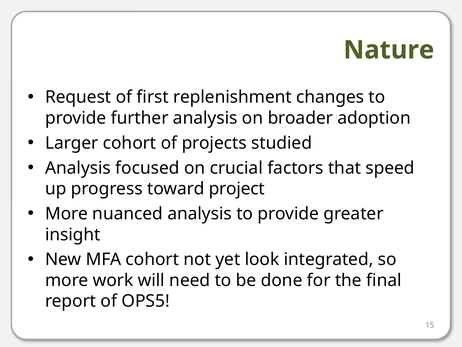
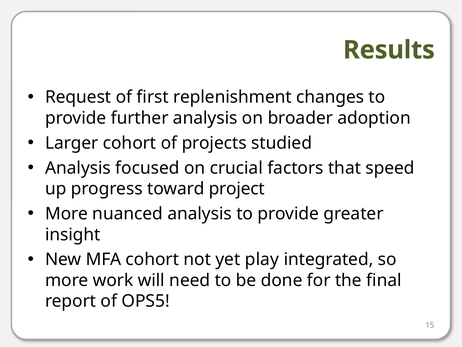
Nature: Nature -> Results
look: look -> play
